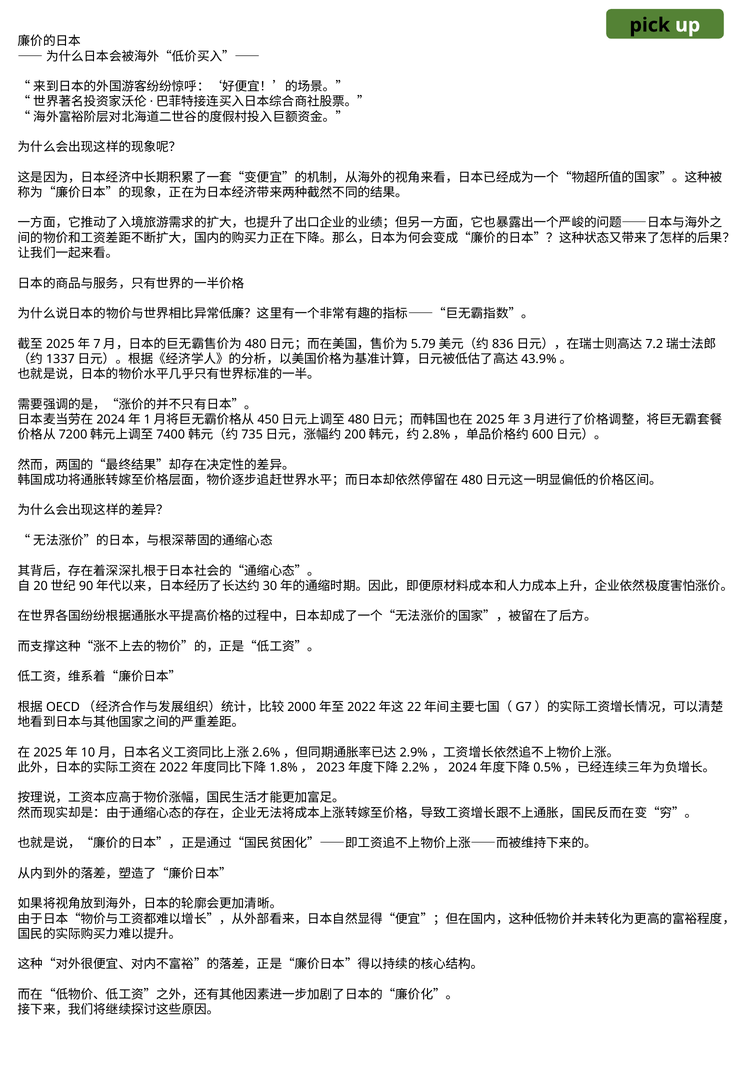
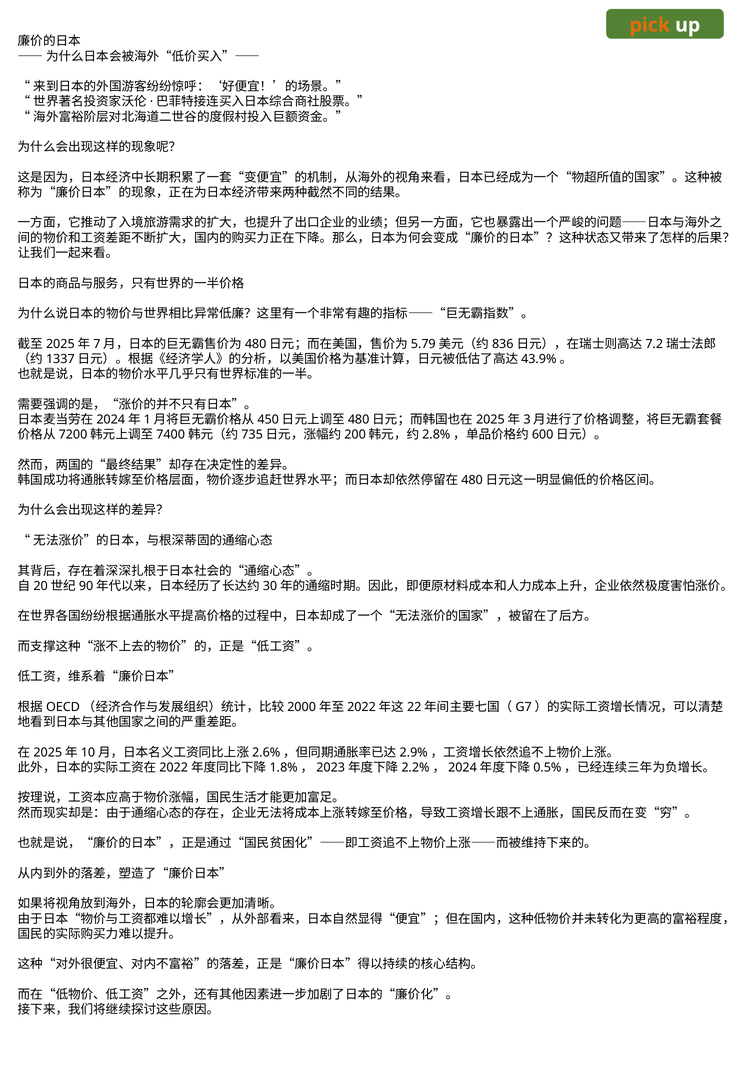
pick colour: black -> orange
